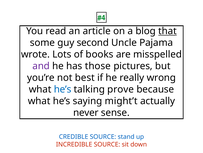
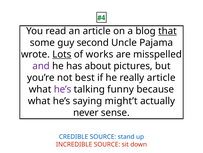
Lots underline: none -> present
books: books -> works
those: those -> about
really wrong: wrong -> article
he’s at (63, 89) colour: blue -> purple
prove: prove -> funny
